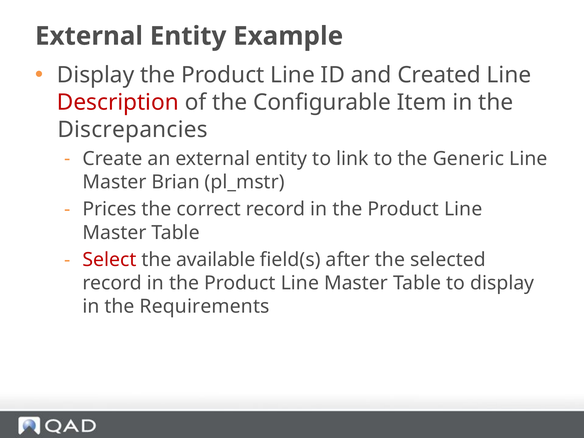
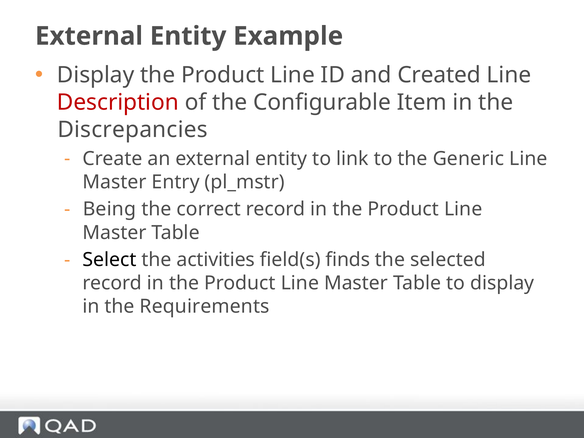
Brian: Brian -> Entry
Prices: Prices -> Being
Select colour: red -> black
available: available -> activities
after: after -> finds
